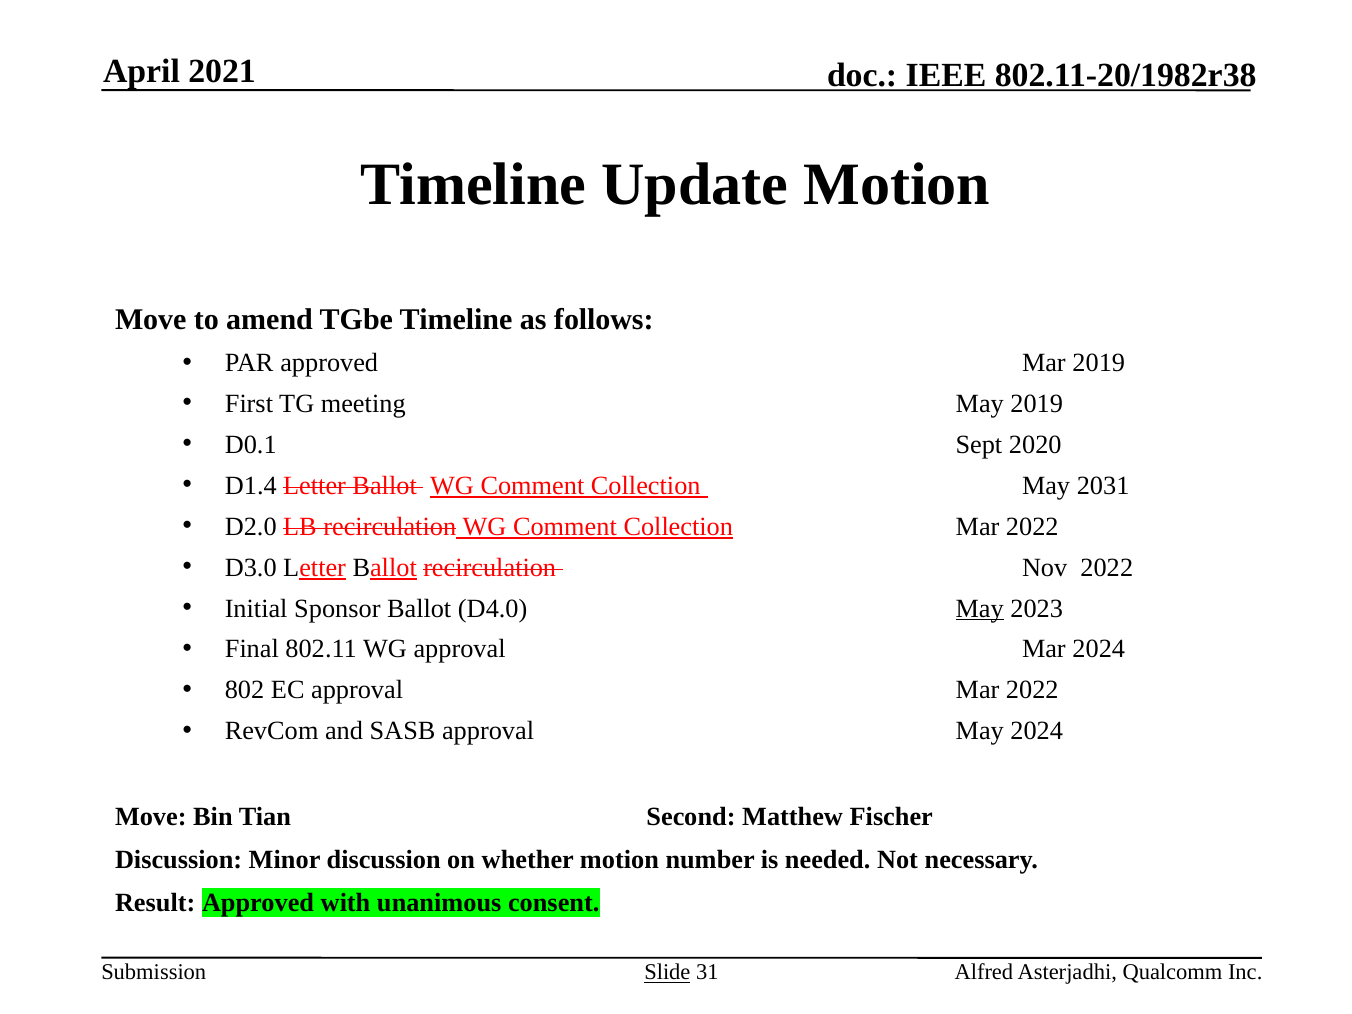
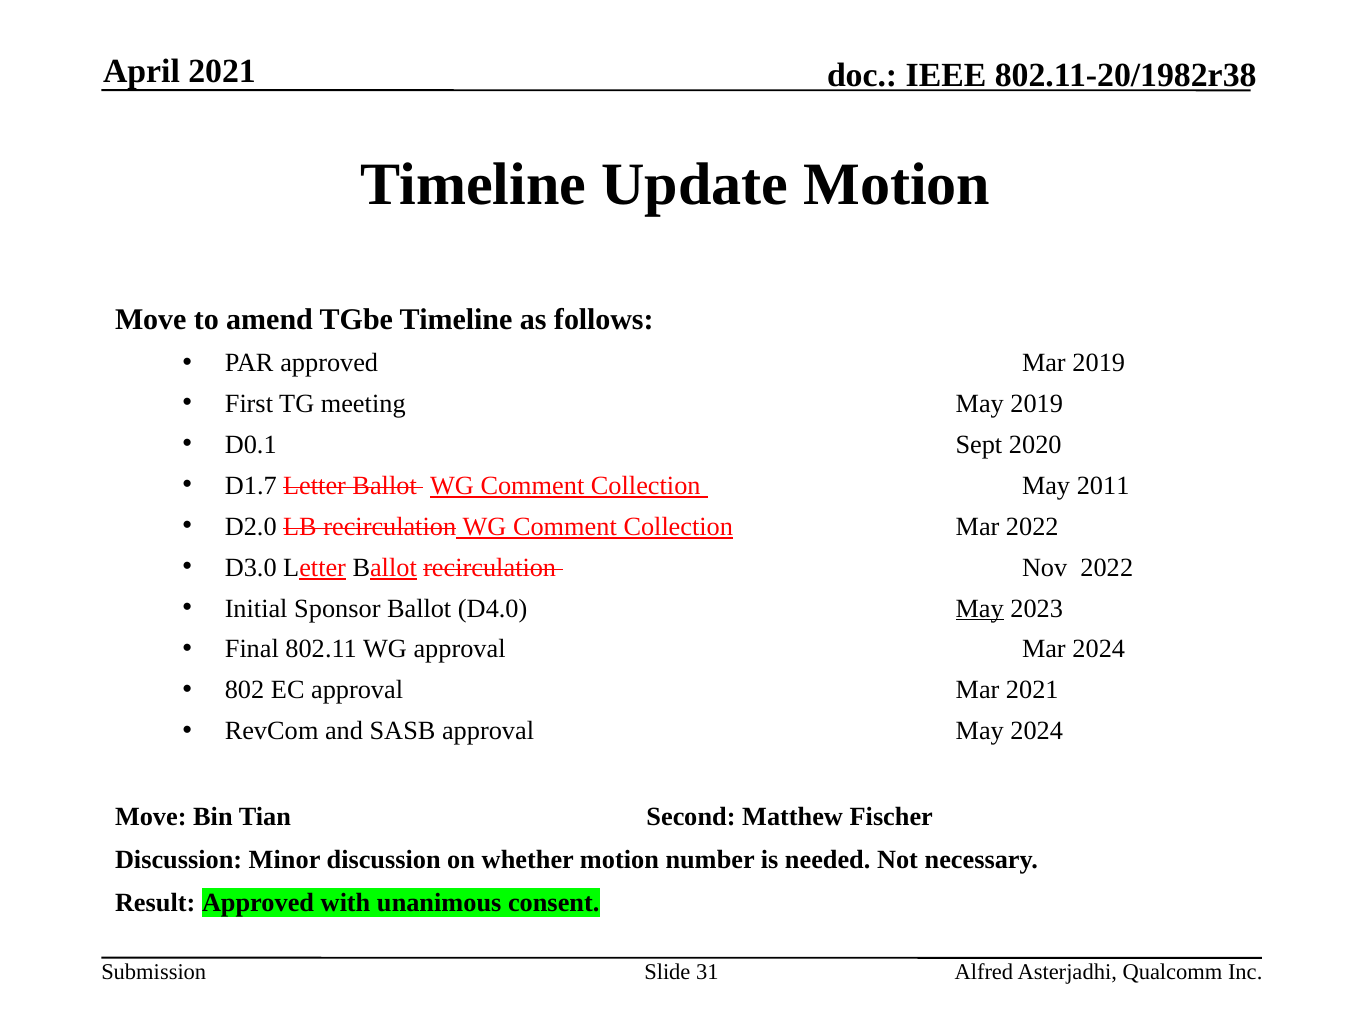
D1.4: D1.4 -> D1.7
2031: 2031 -> 2011
approval Mar 2022: 2022 -> 2021
Slide underline: present -> none
